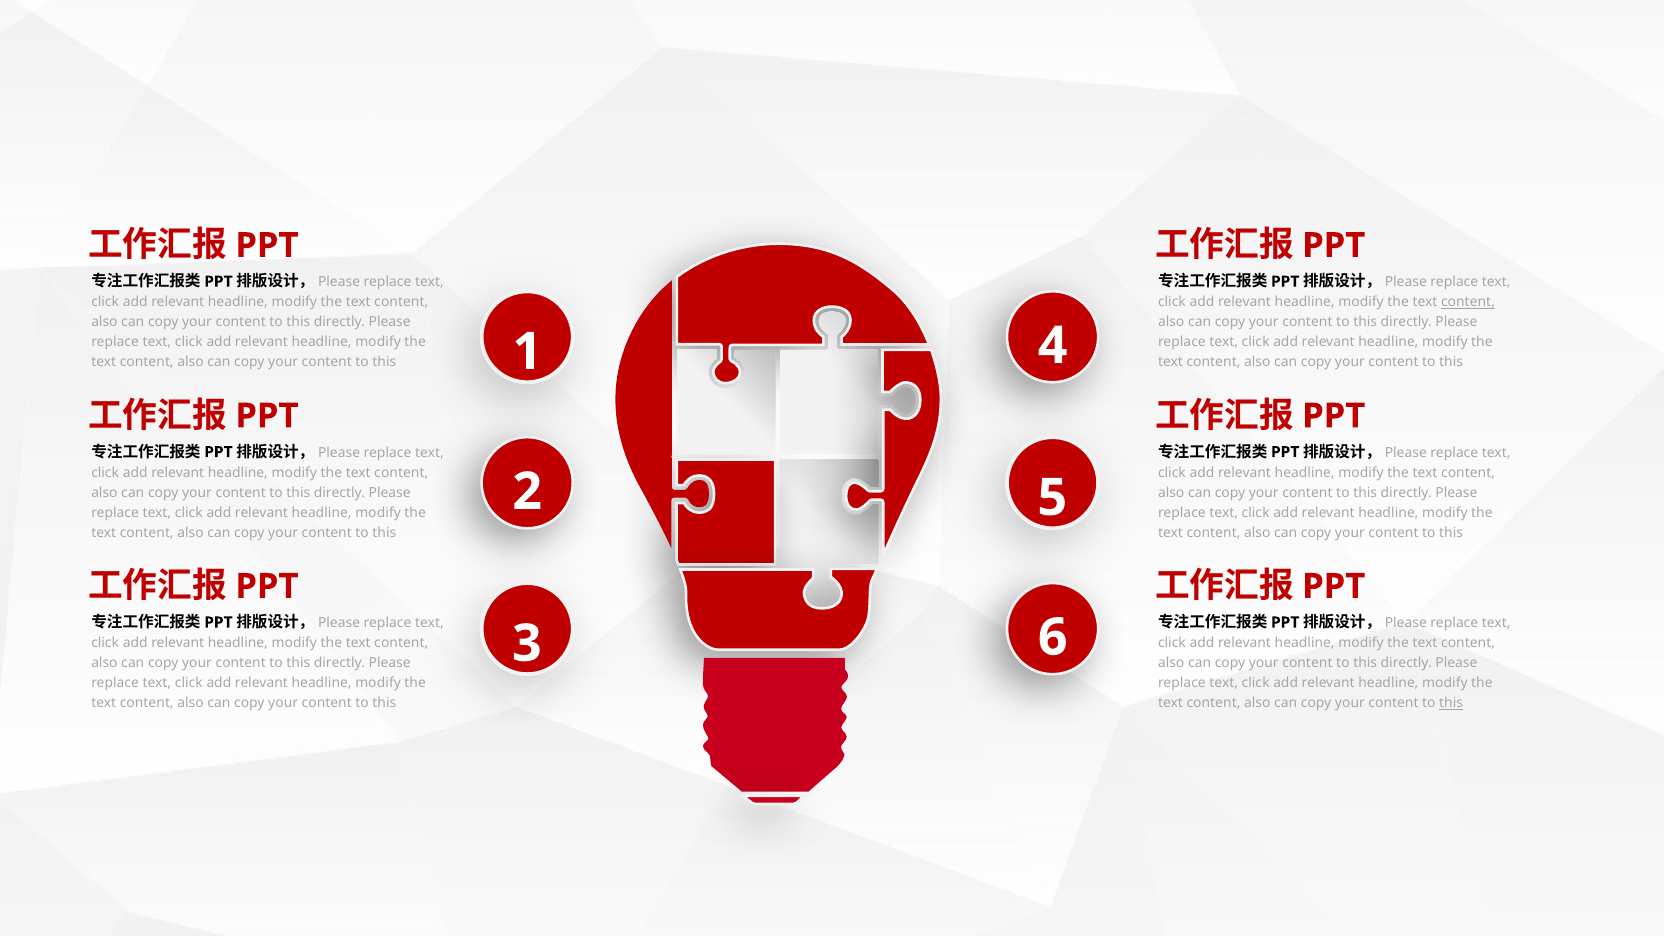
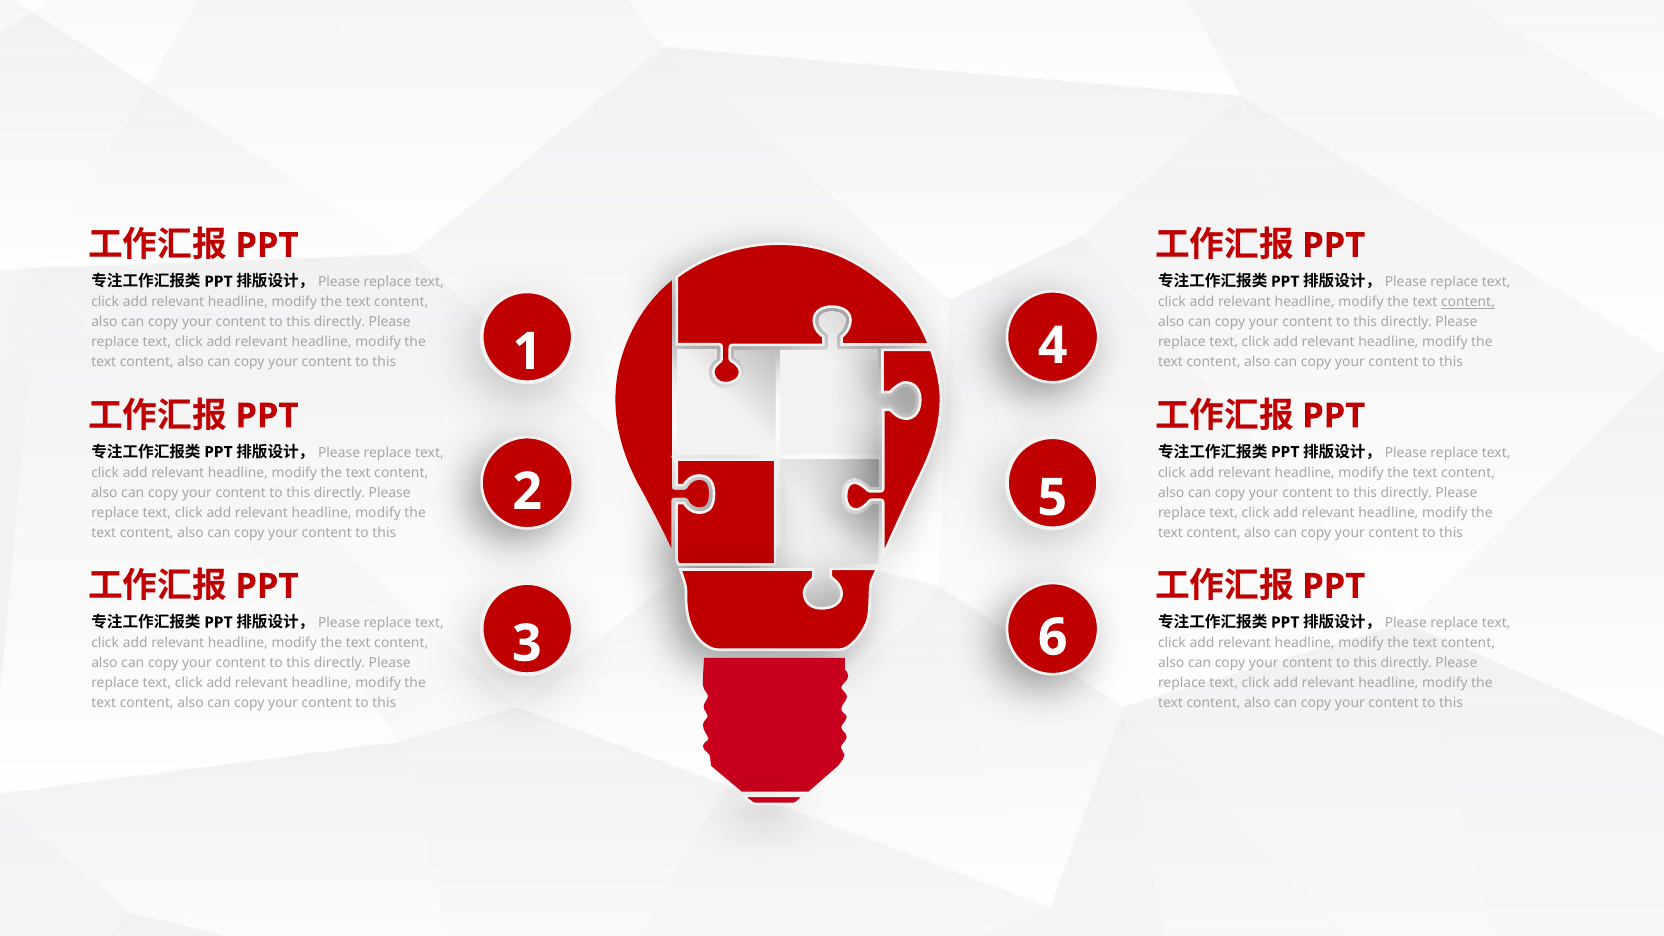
this at (1451, 703) underline: present -> none
